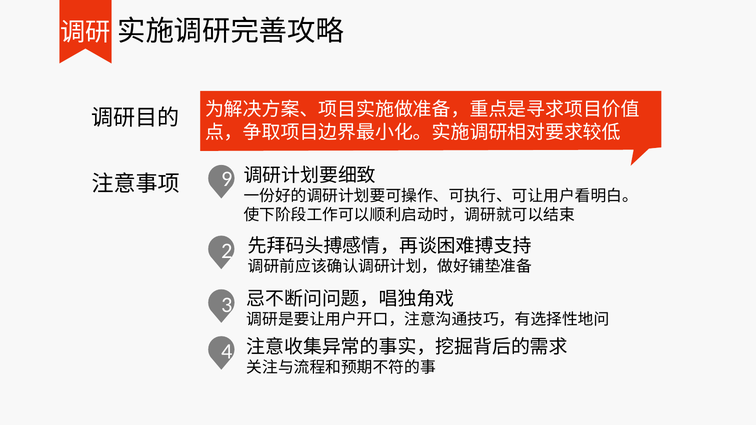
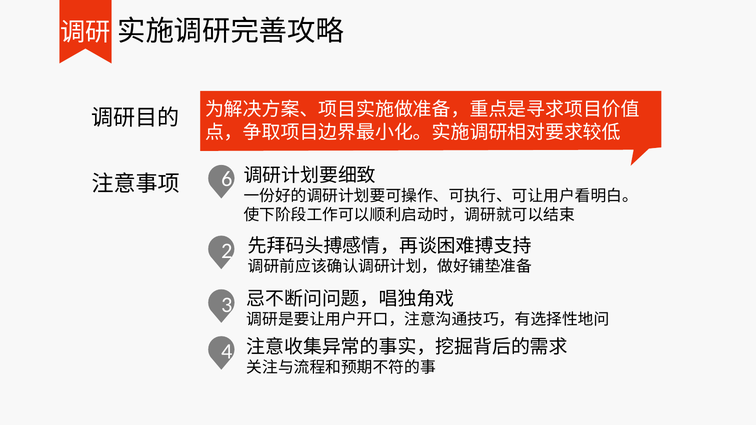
9: 9 -> 6
